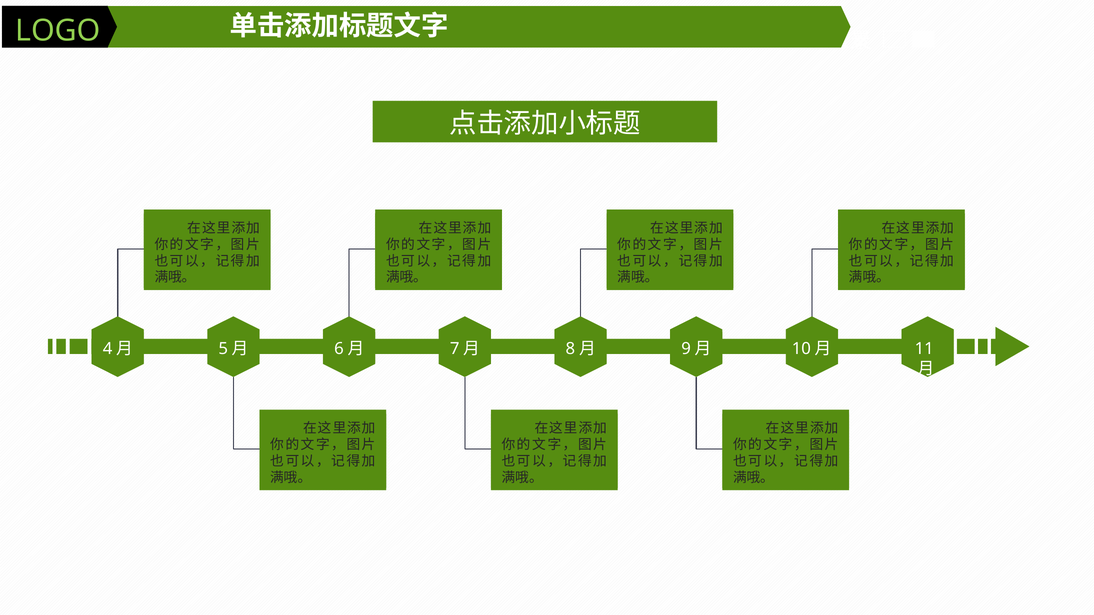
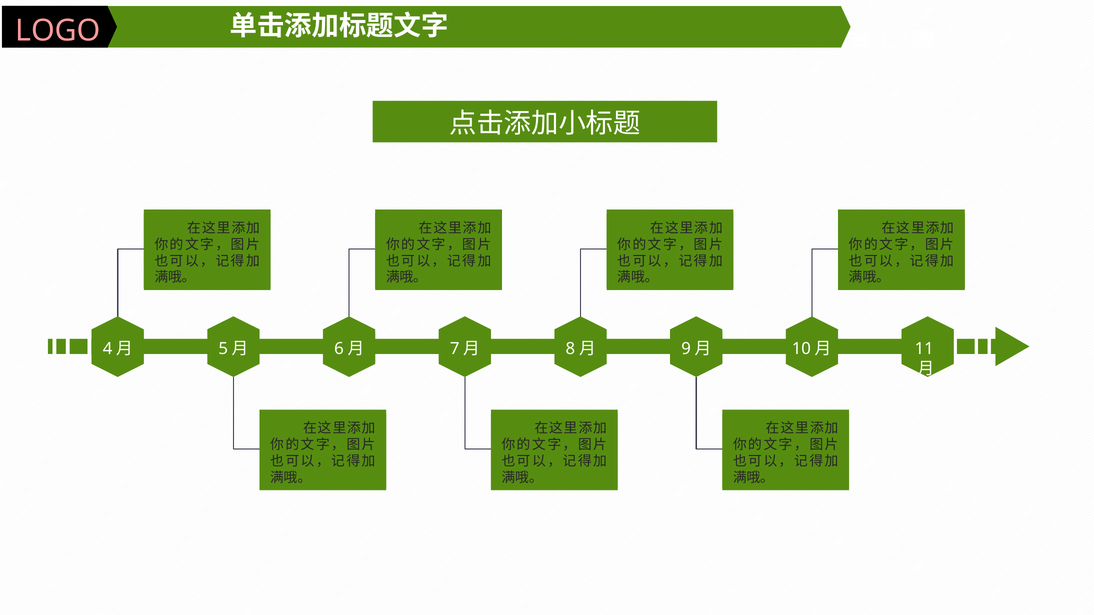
LOGO colour: light green -> pink
